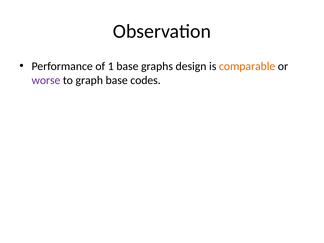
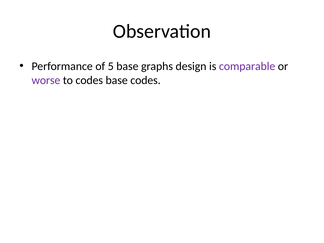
1: 1 -> 5
comparable colour: orange -> purple
to graph: graph -> codes
